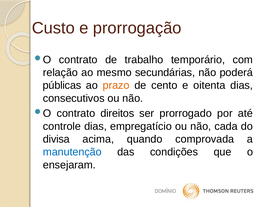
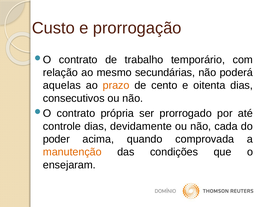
públicas: públicas -> aquelas
direitos: direitos -> própria
empregatício: empregatício -> devidamente
divisa: divisa -> poder
manutenção colour: blue -> orange
